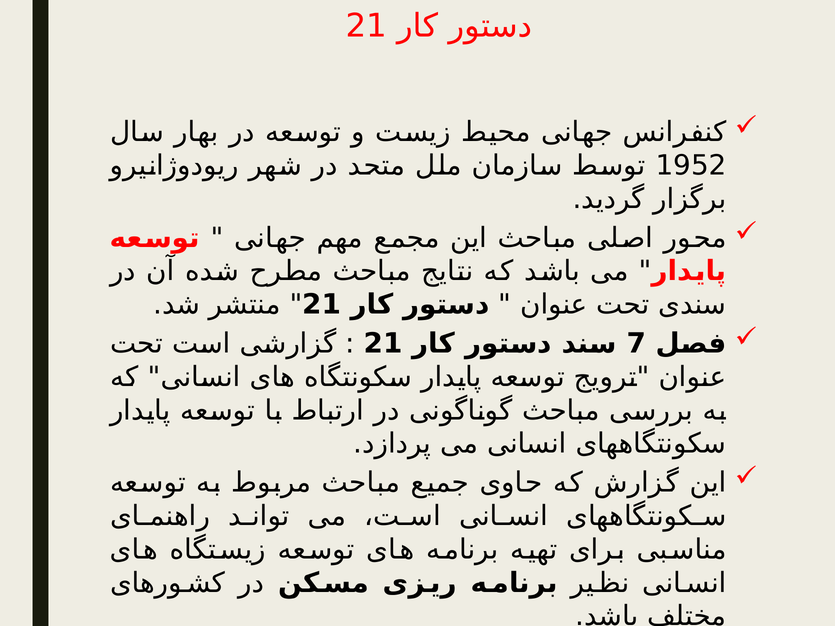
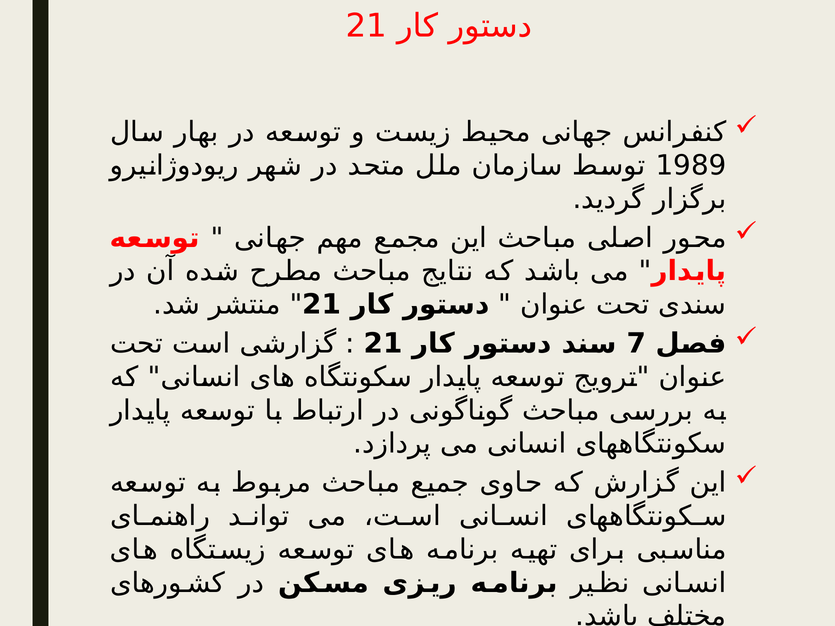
1952: 1952 -> 1989
